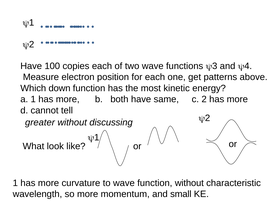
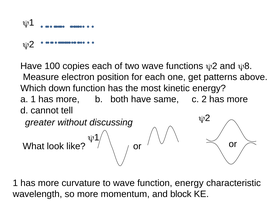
3 at (215, 66): 3 -> 2
4: 4 -> 8
function without: without -> energy
small: small -> block
